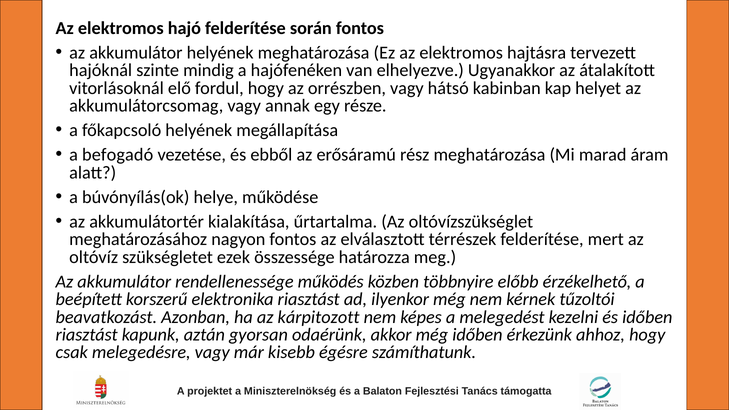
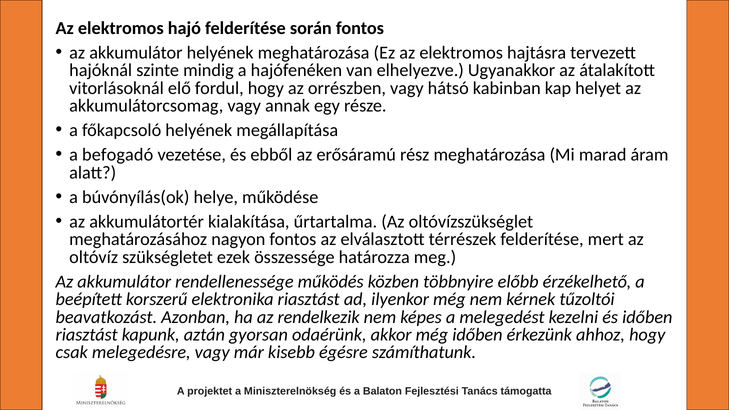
kárpitozott: kárpitozott -> rendelkezik
